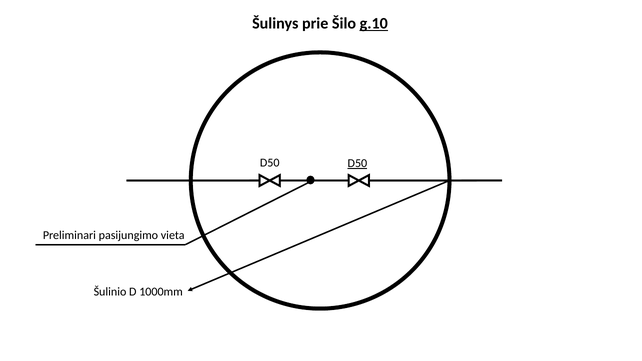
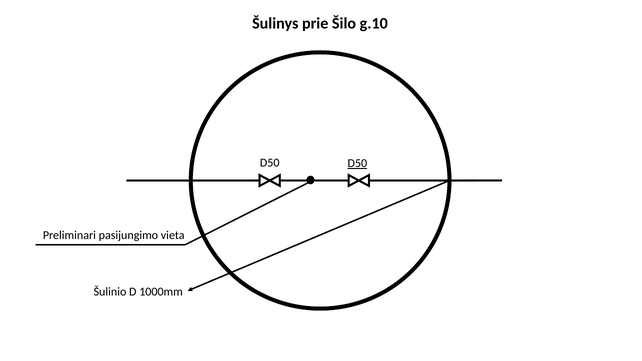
g.10 underline: present -> none
